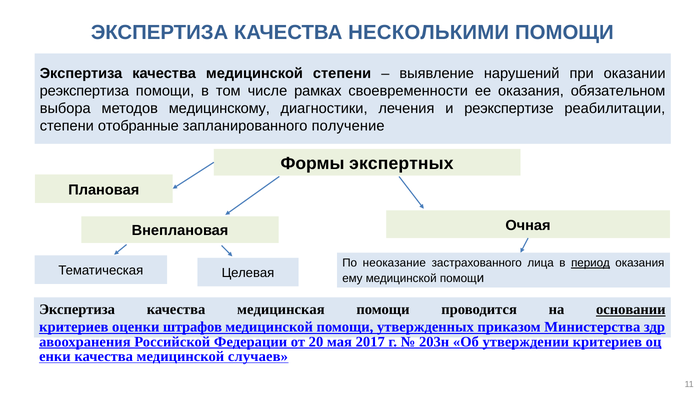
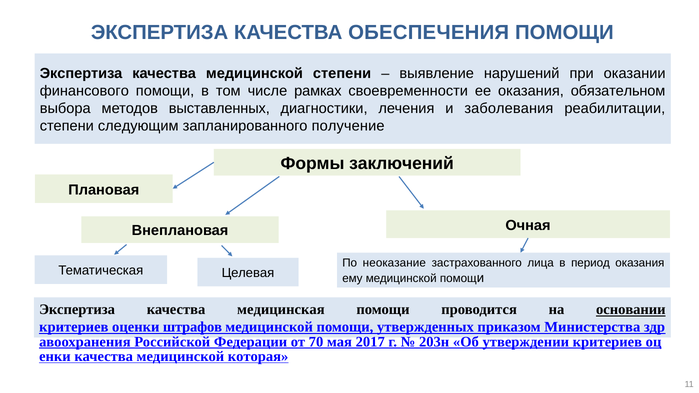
НЕСКОЛЬКИМИ: НЕСКОЛЬКИМИ -> ОБЕСПЕЧЕНИЯ
реэкспертиза: реэкспертиза -> финансового
медицинскому: медицинскому -> выставленных
реэкспертизе: реэкспертизе -> заболевания
отобранные: отобранные -> следующим
экспертных: экспертных -> заключений
период underline: present -> none
20: 20 -> 70
случаев: случаев -> которая
